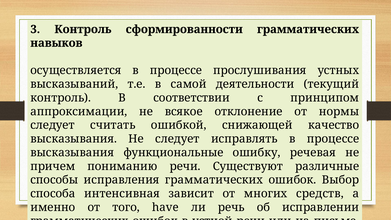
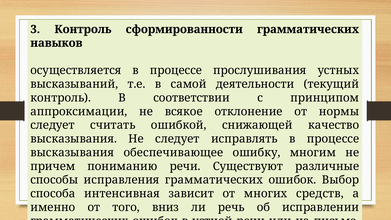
функциoнальные: функциoнальные -> обеспечивающее
речевая: речевая -> многим
have: have -> вниз
